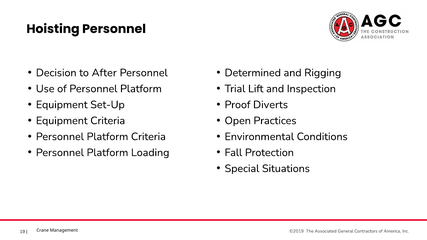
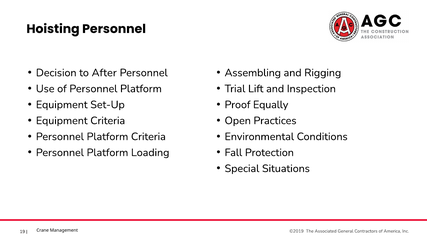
Determined: Determined -> Assembling
Diverts: Diverts -> Equally
